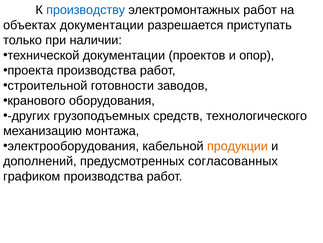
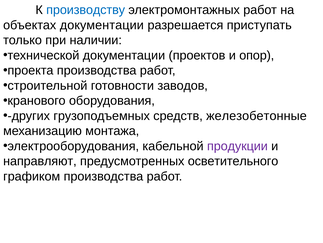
технологического: технологического -> железобетонные
продукции colour: orange -> purple
дополнений: дополнений -> направляют
согласованных: согласованных -> осветительного
